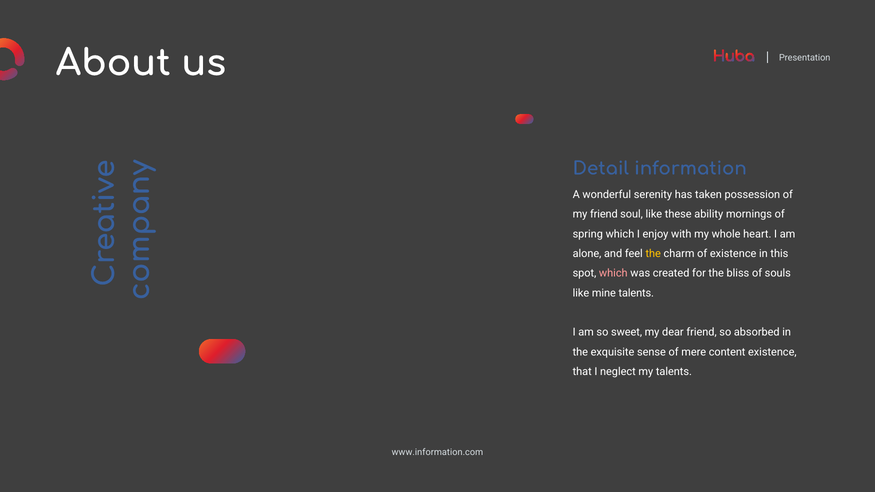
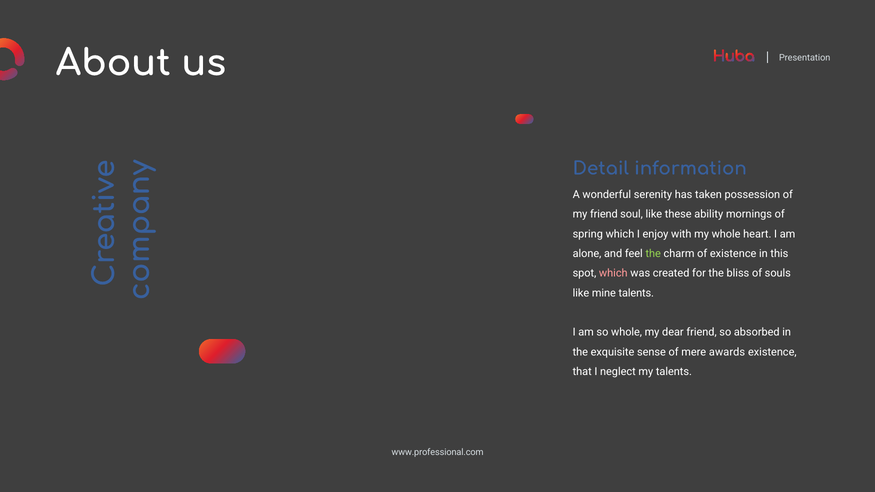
the at (653, 254) colour: yellow -> light green
so sweet: sweet -> whole
content: content -> awards
www.information.com: www.information.com -> www.professional.com
